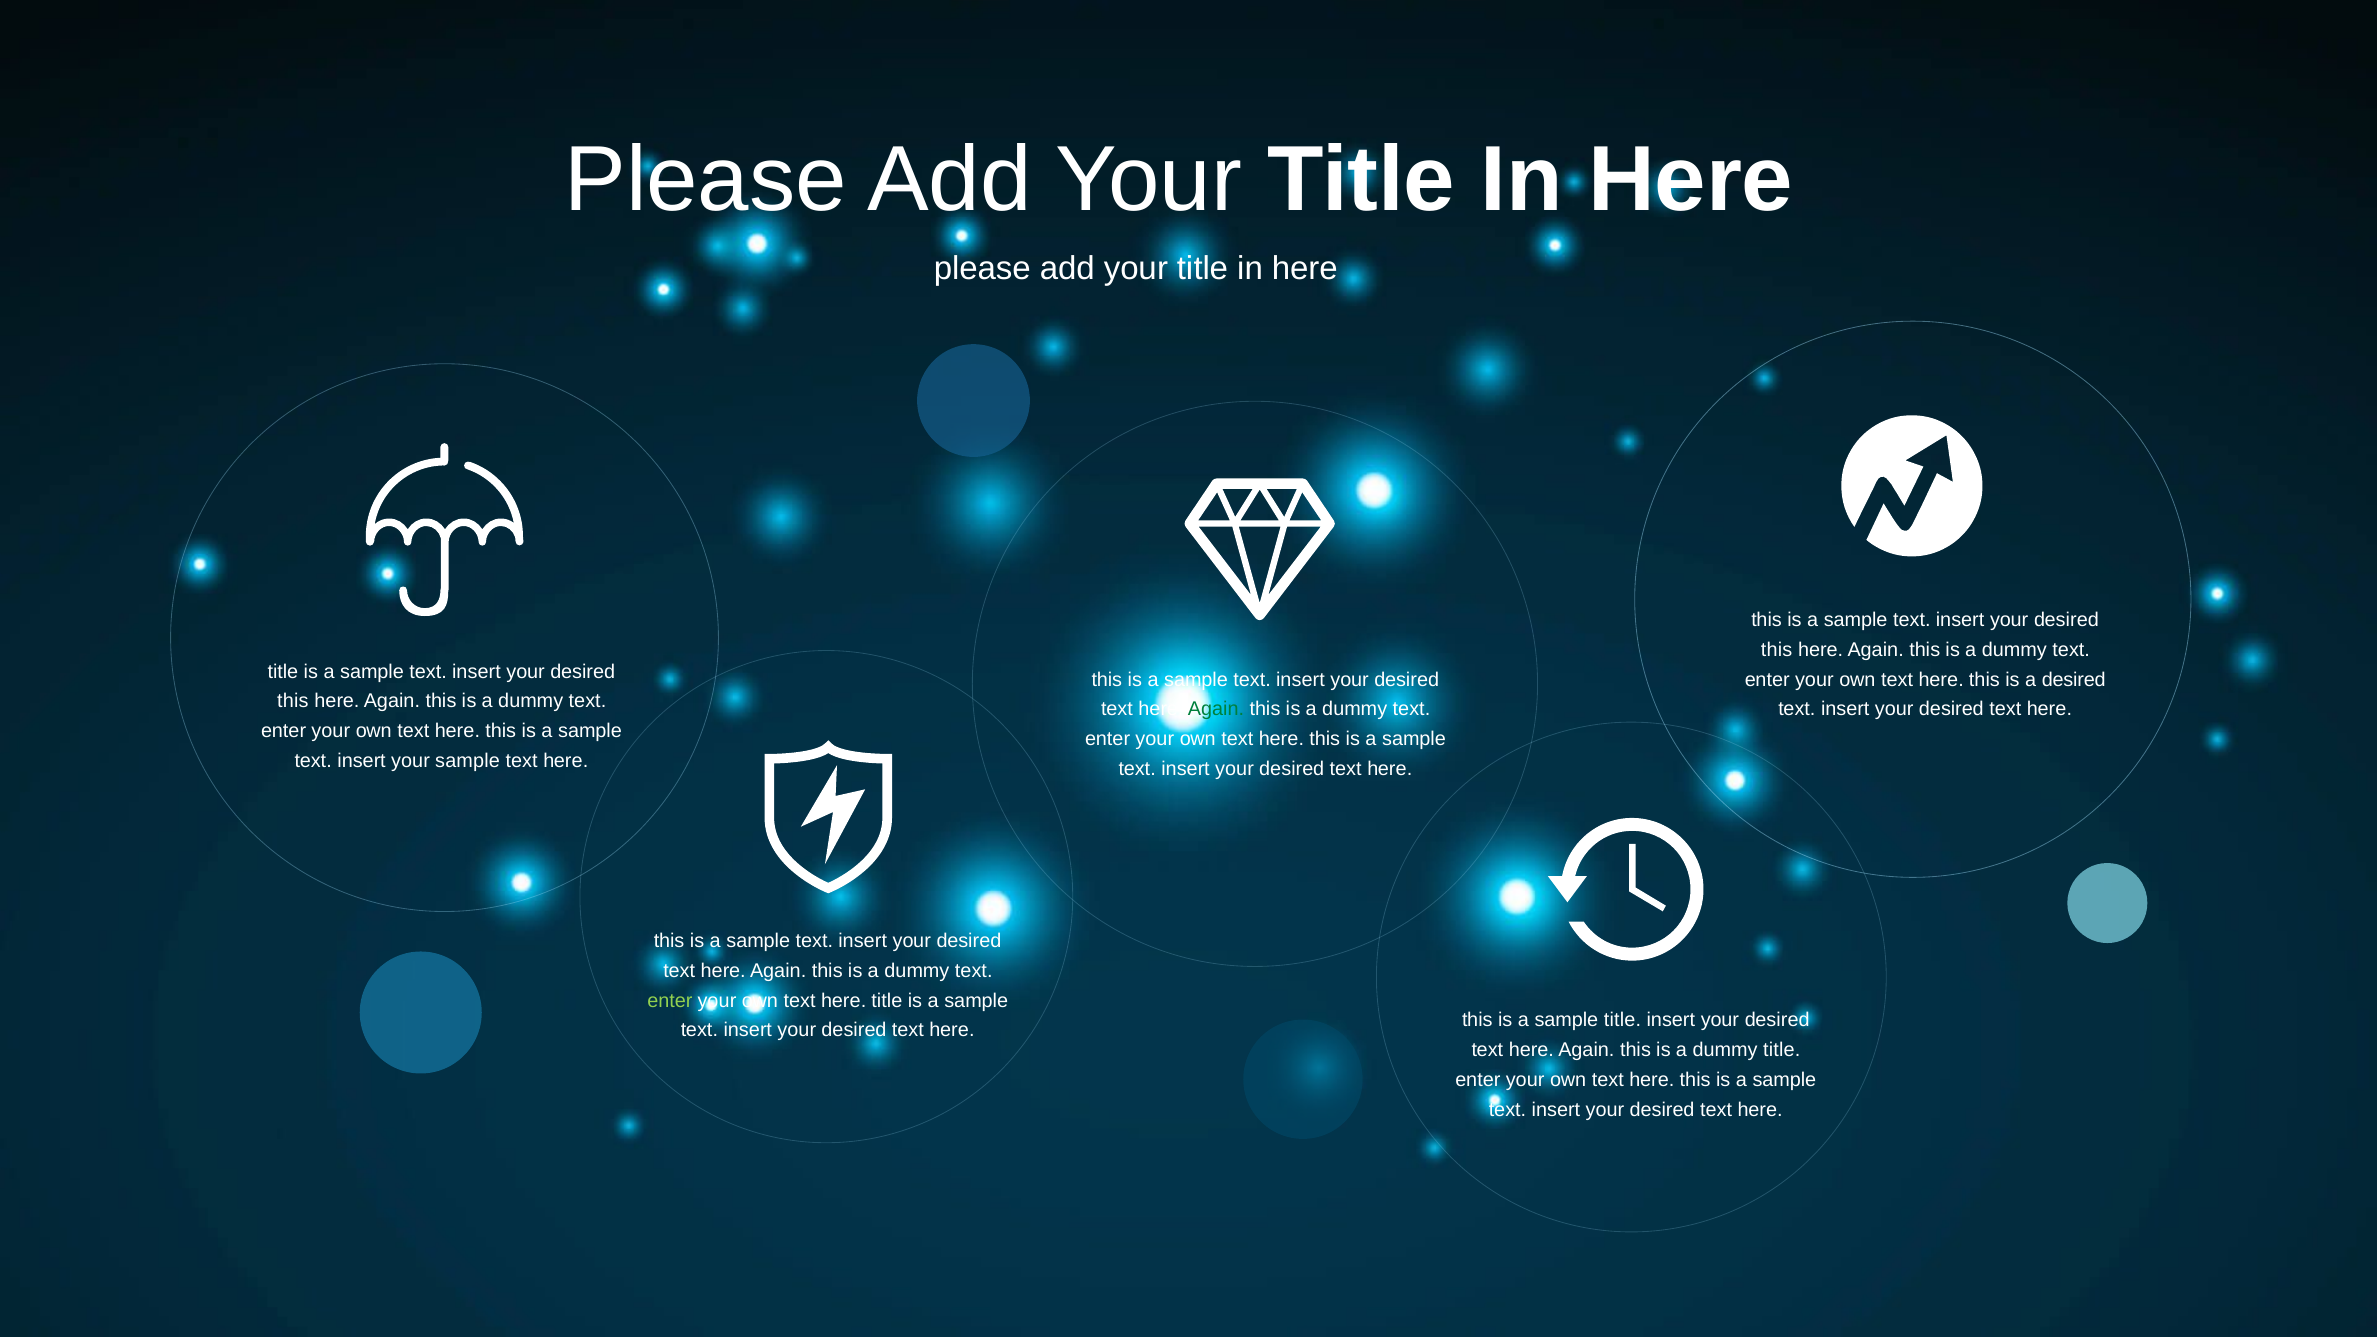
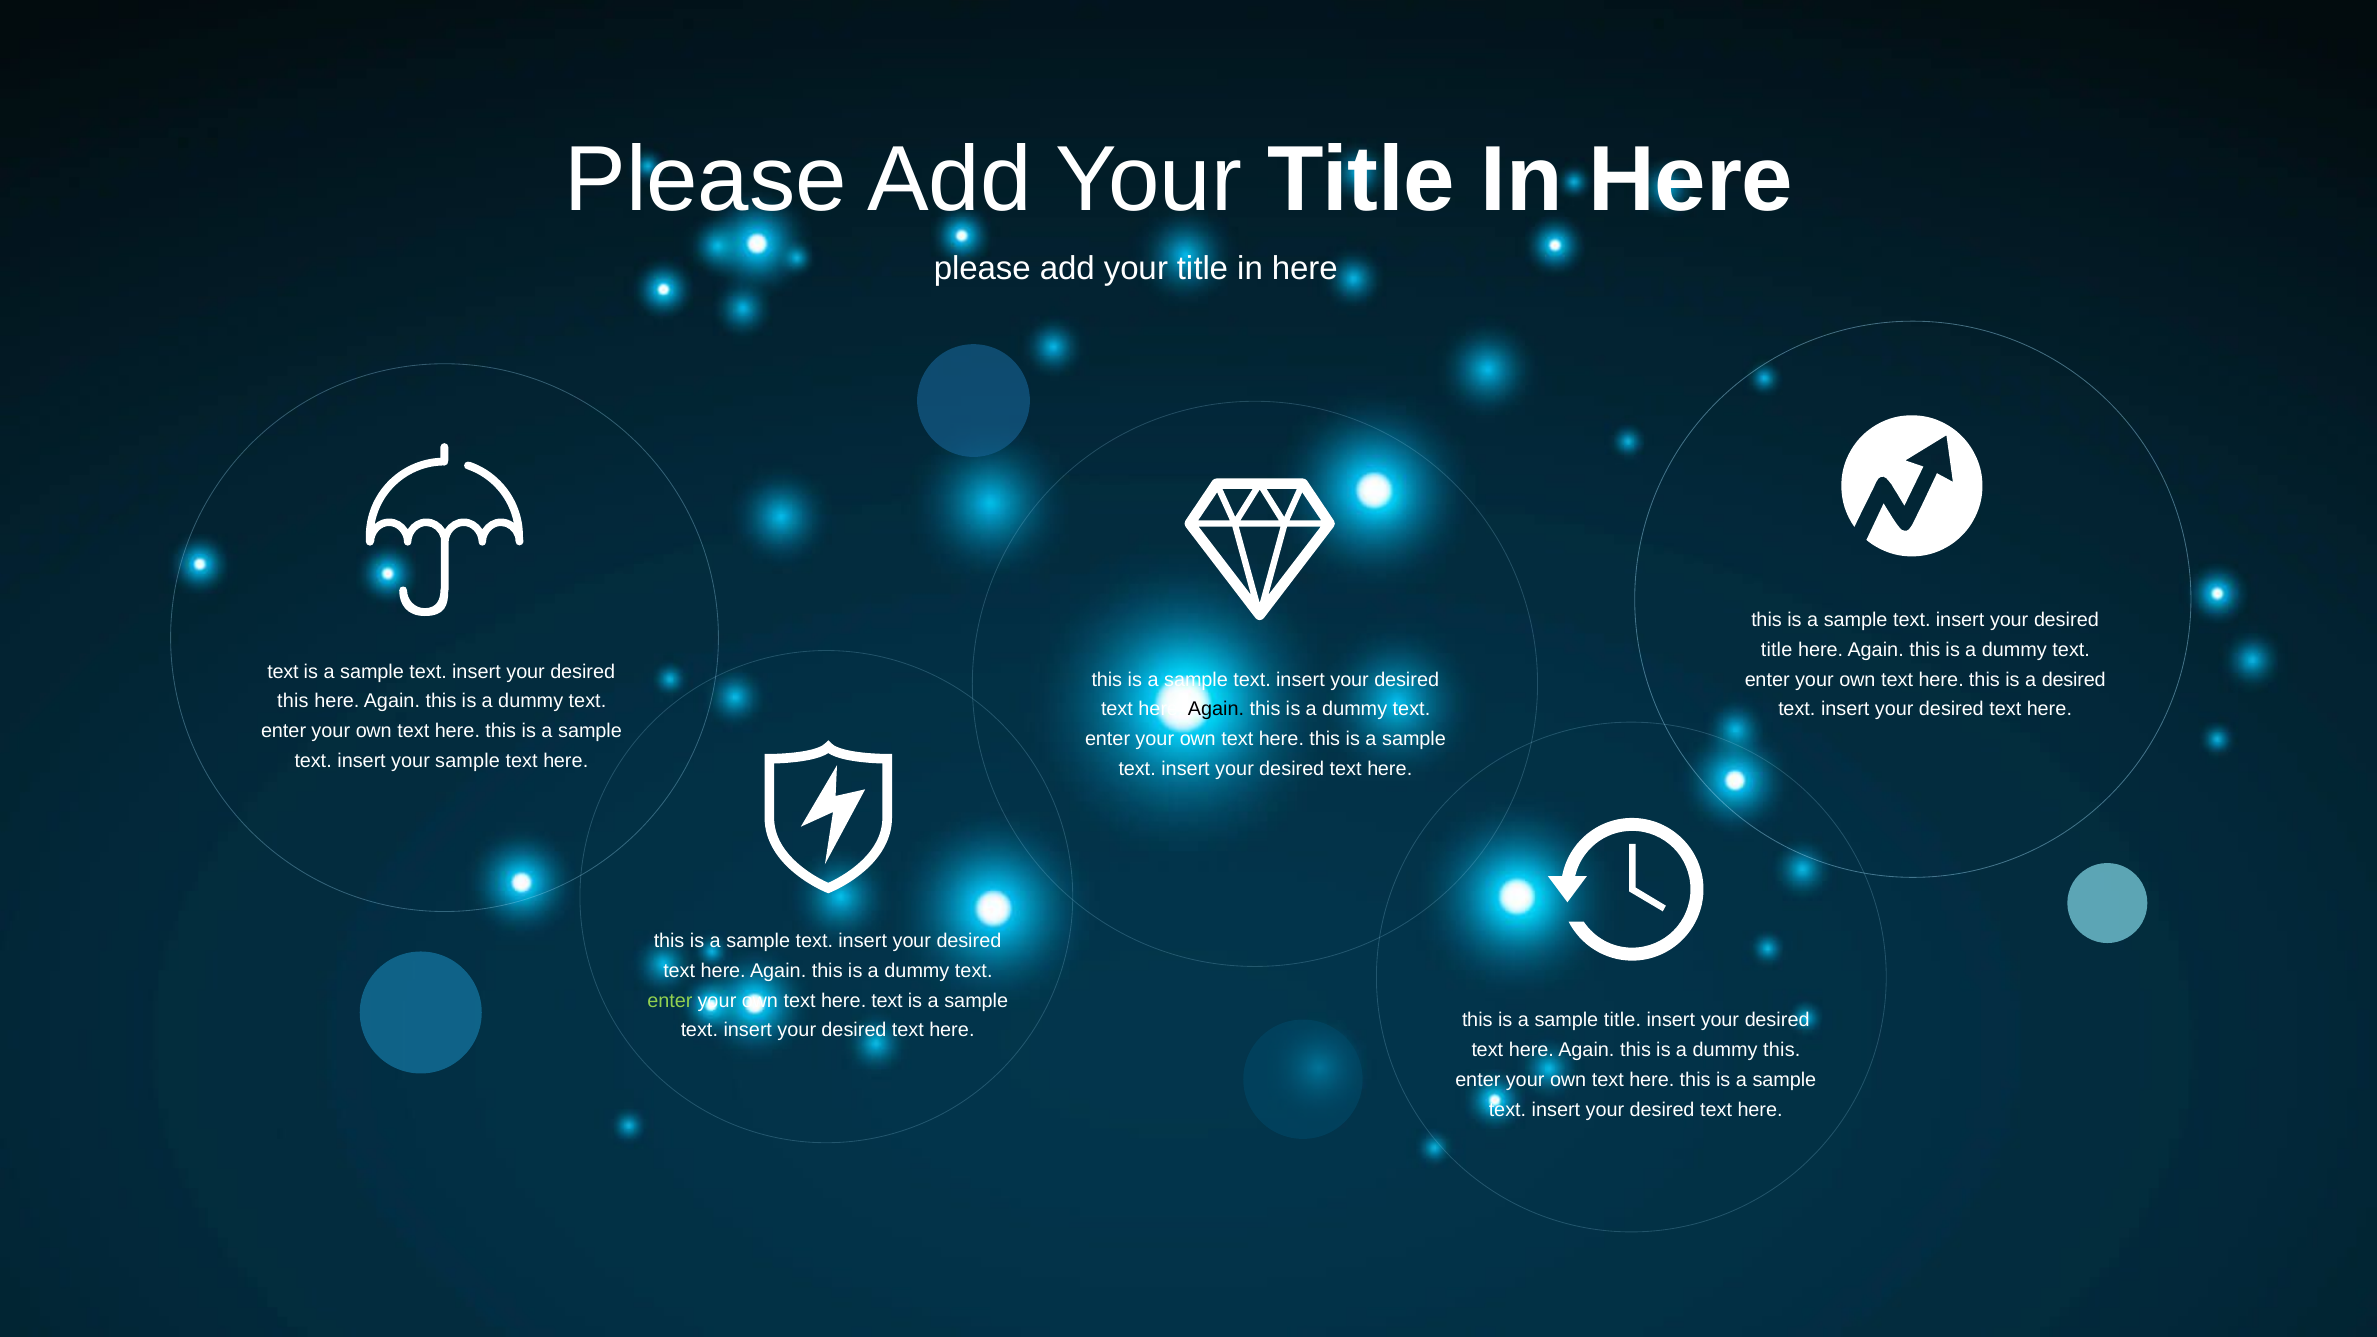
this at (1777, 650): this -> title
title at (283, 672): title -> text
Again at (1216, 709) colour: green -> black
text here title: title -> text
dummy title: title -> this
